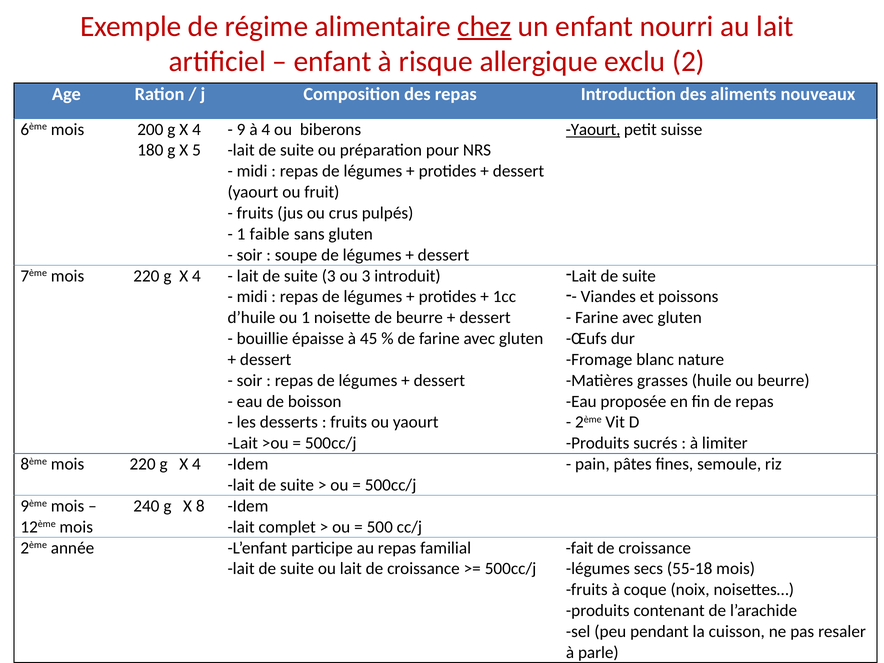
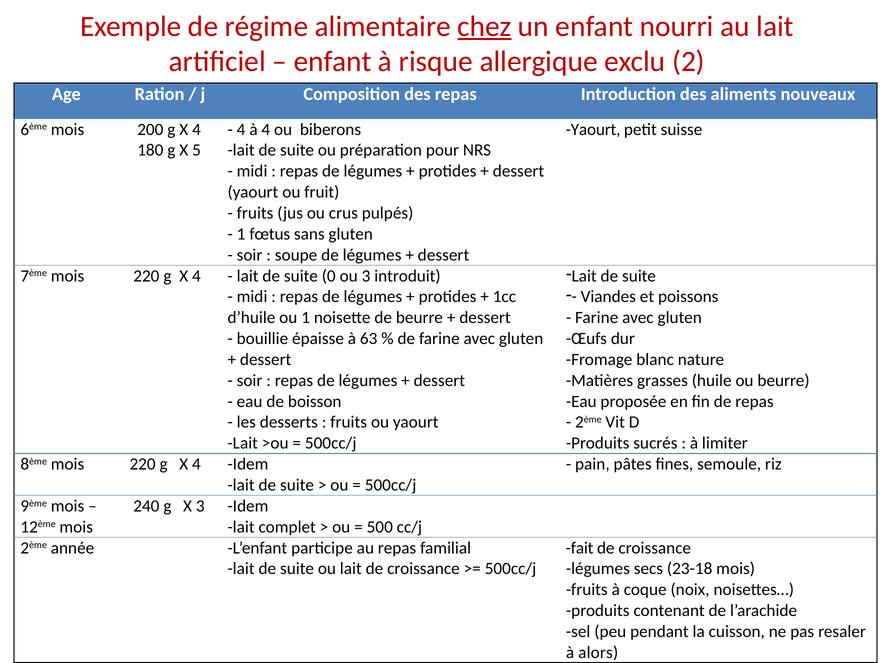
9 at (241, 129): 9 -> 4
Yaourt at (593, 129) underline: present -> none
faible: faible -> fœtus
suite 3: 3 -> 0
45: 45 -> 63
X 8: 8 -> 3
55-18: 55-18 -> 23-18
parle: parle -> alors
